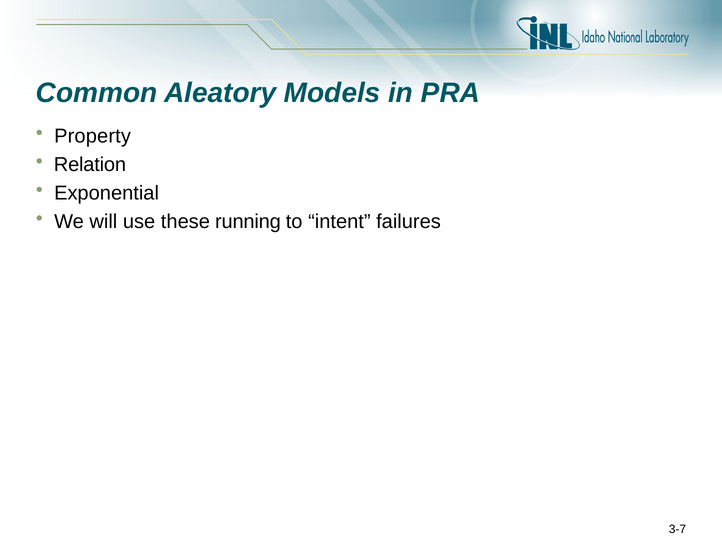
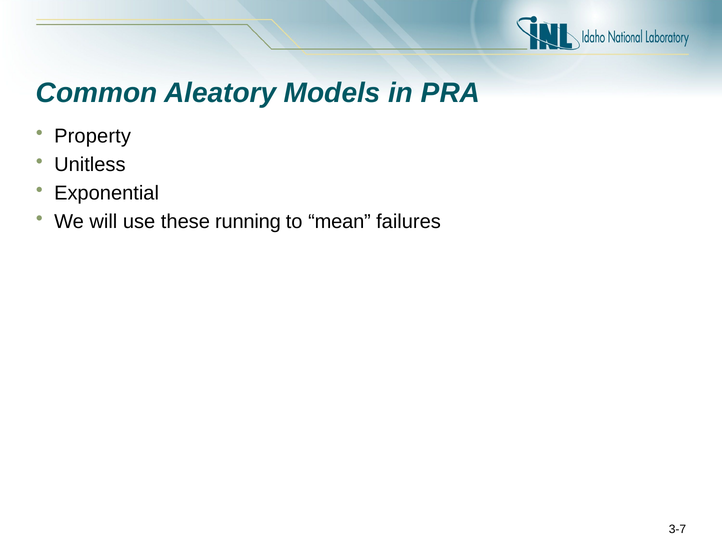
Relation: Relation -> Unitless
intent: intent -> mean
